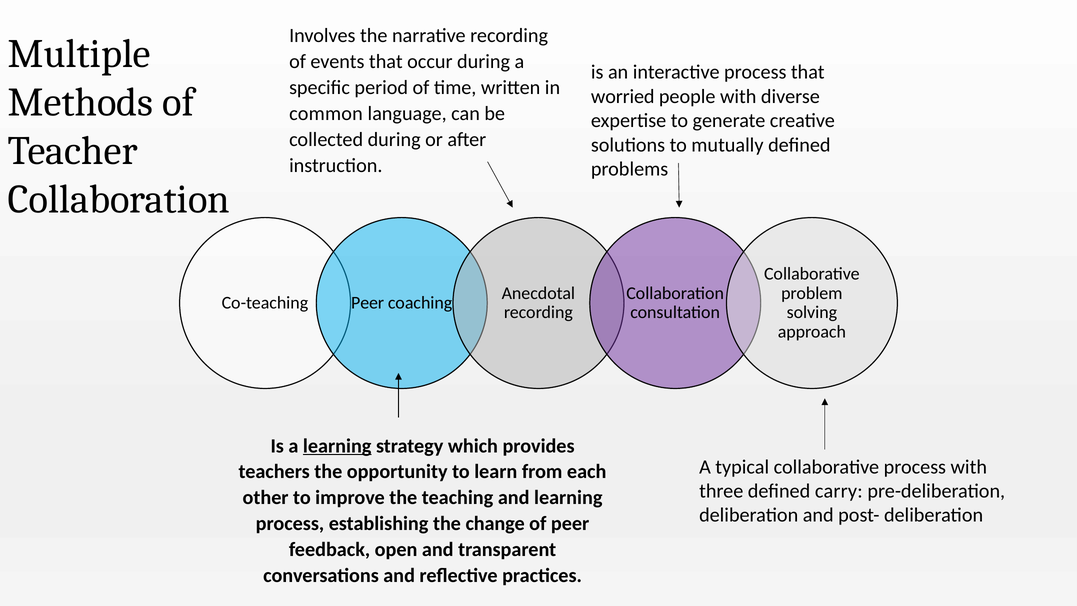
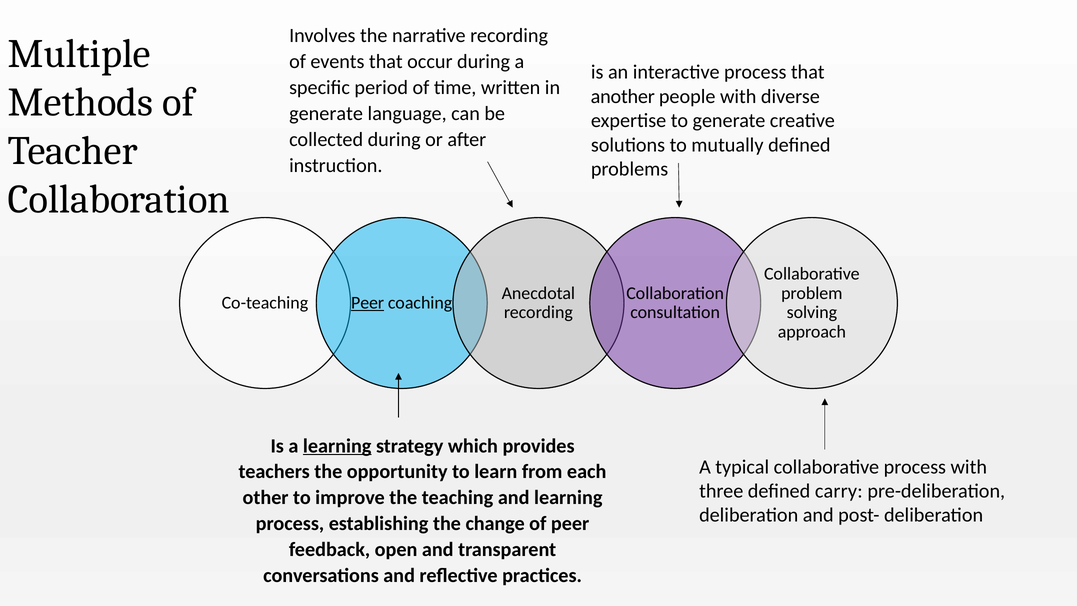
worried: worried -> another
common at (326, 114): common -> generate
Peer at (368, 303) underline: none -> present
